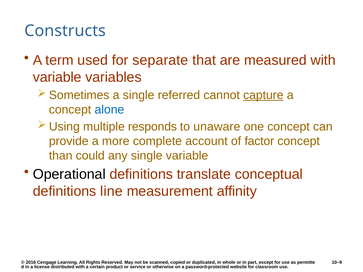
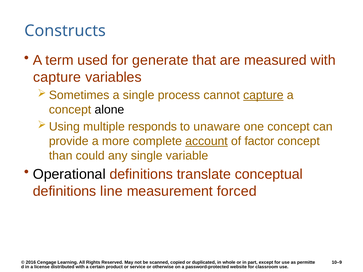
separate: separate -> generate
variable at (57, 77): variable -> capture
referred: referred -> process
alone colour: blue -> black
account underline: none -> present
affinity: affinity -> forced
